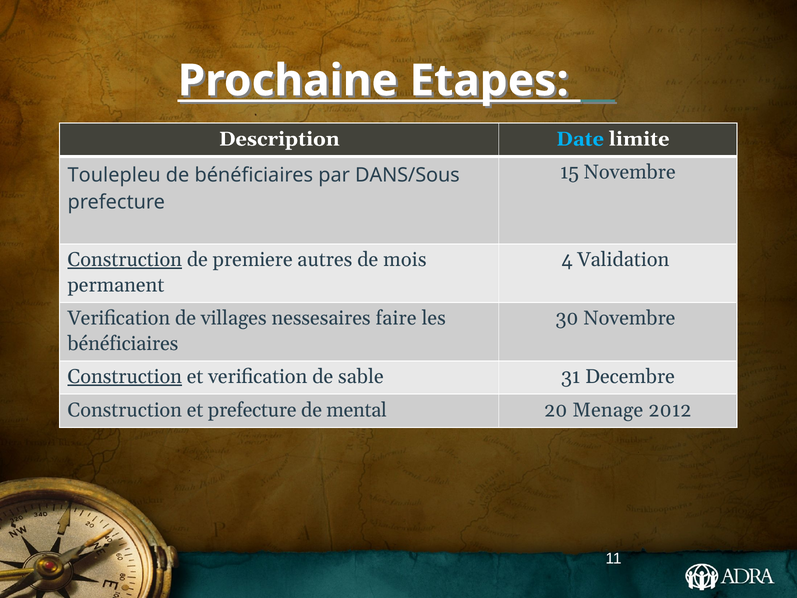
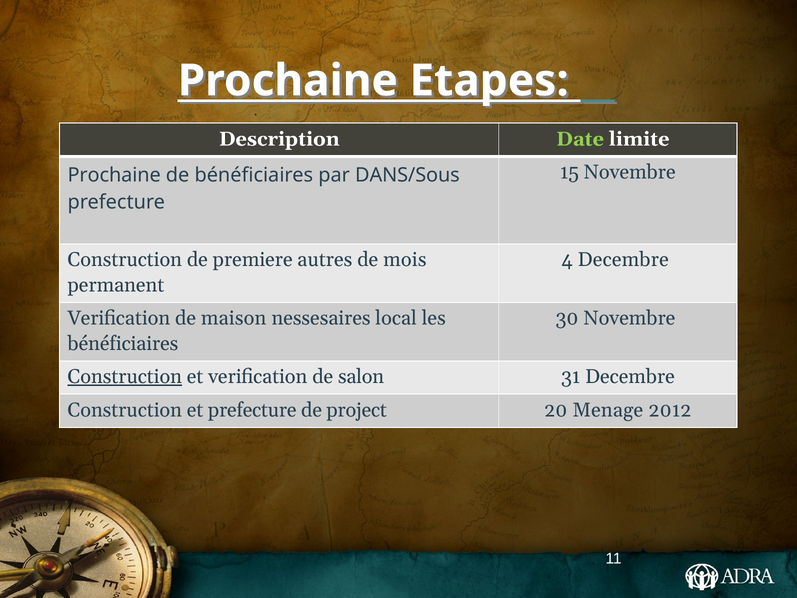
Date colour: light blue -> light green
Toulepleu at (114, 175): Toulepleu -> Prochaine
Construction at (125, 260) underline: present -> none
4 Validation: Validation -> Decembre
villages: villages -> maison
faire: faire -> local
sable: sable -> salon
mental: mental -> project
